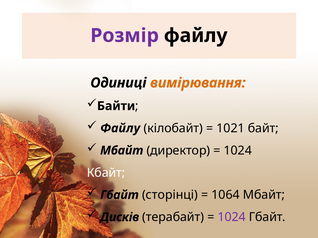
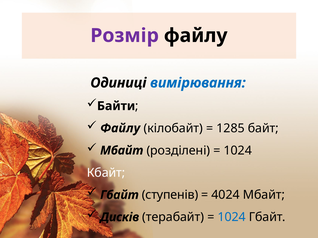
вимірювання colour: orange -> blue
1021: 1021 -> 1285
директор: директор -> розділені
сторінці: сторінці -> ступенів
1064: 1064 -> 4024
1024 at (232, 218) colour: purple -> blue
